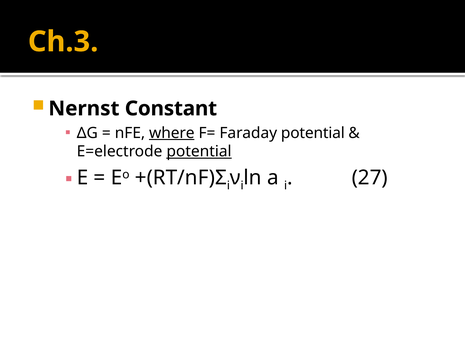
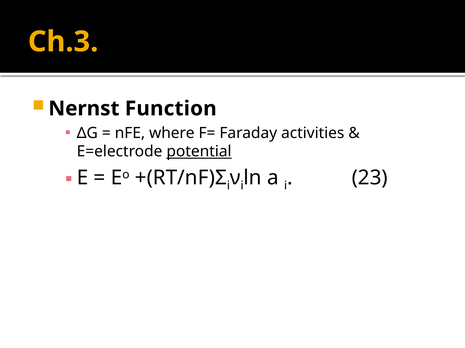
Constant: Constant -> Function
where underline: present -> none
Faraday potential: potential -> activities
27: 27 -> 23
